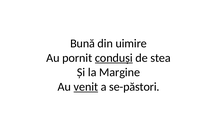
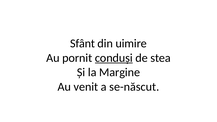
Bună: Bună -> Sfânt
venit underline: present -> none
se-păstori: se-păstori -> se-născut
